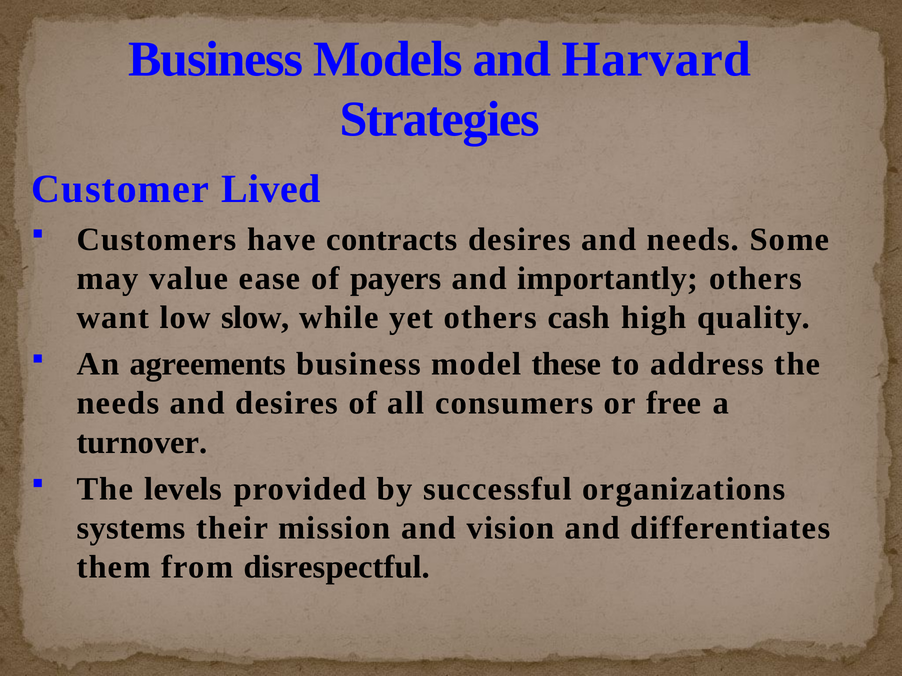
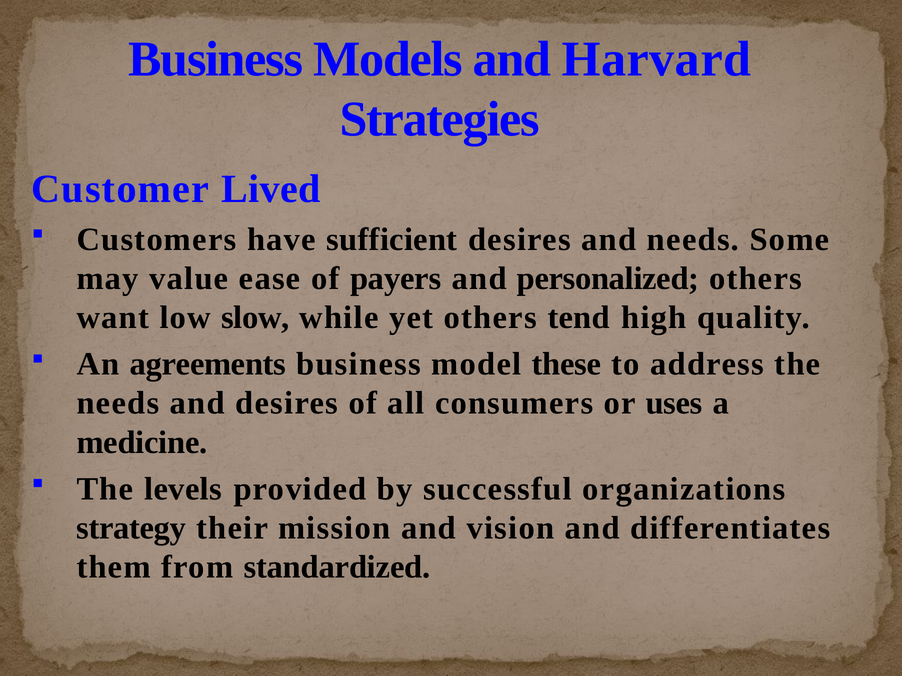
contracts: contracts -> sufficient
importantly: importantly -> personalized
cash: cash -> tend
free: free -> uses
turnover: turnover -> medicine
systems: systems -> strategy
disrespectful: disrespectful -> standardized
